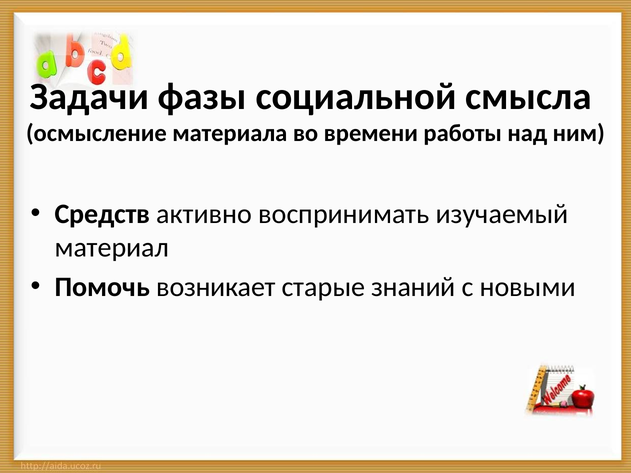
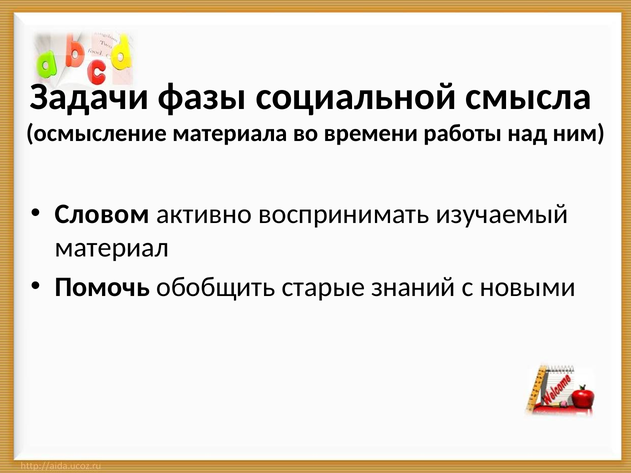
Средств: Средств -> Словом
возникает: возникает -> обобщить
